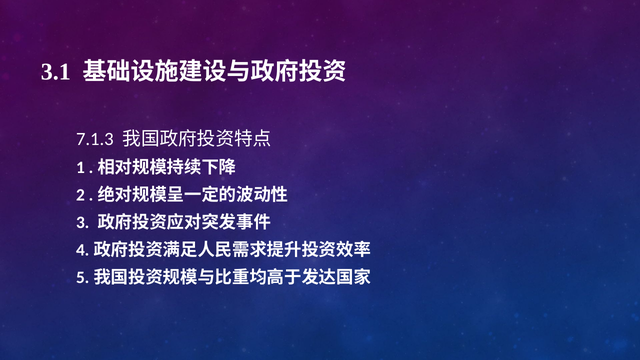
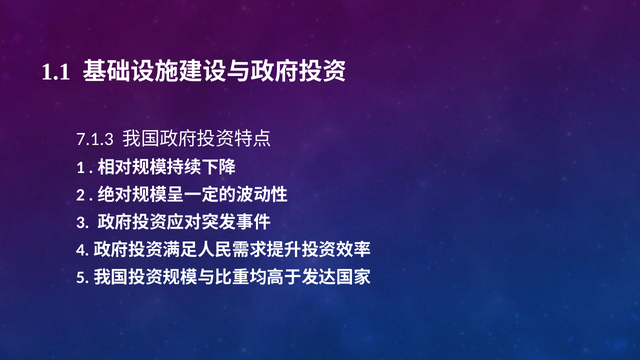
3.1: 3.1 -> 1.1
